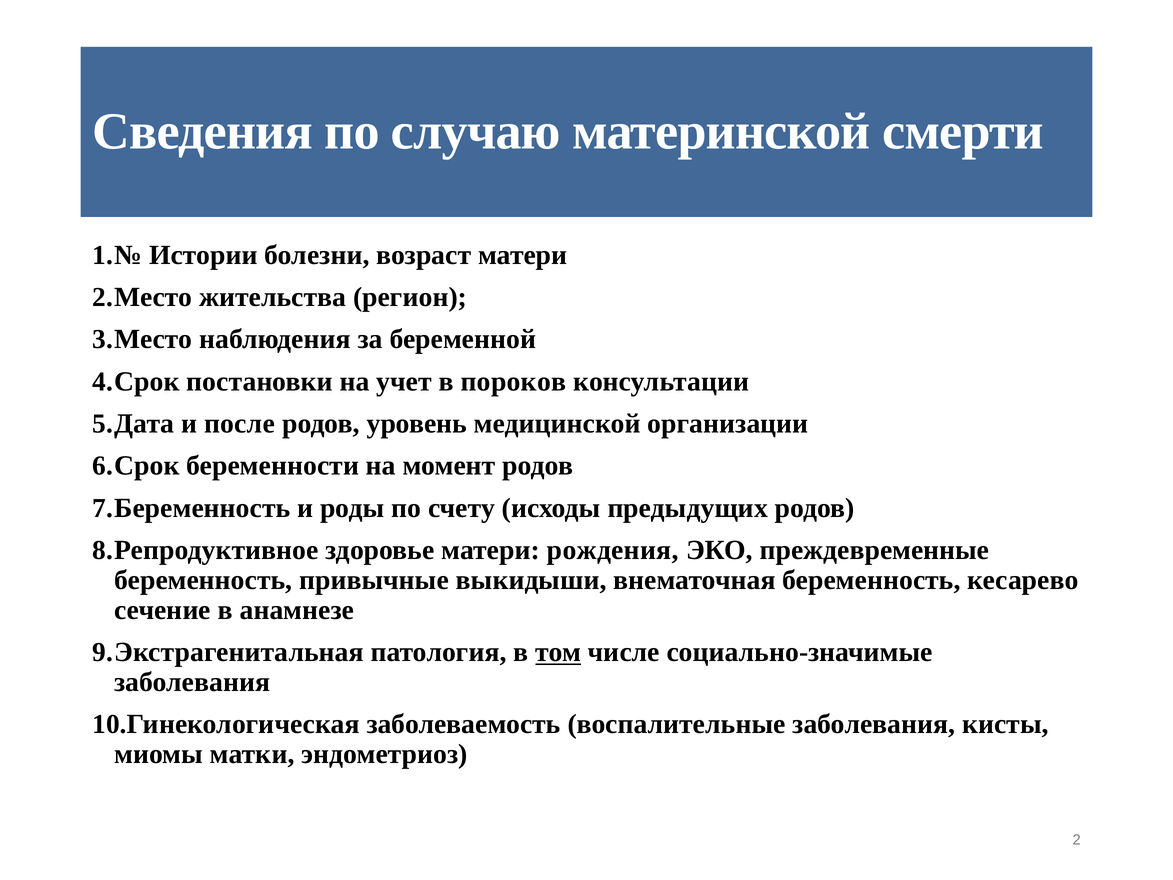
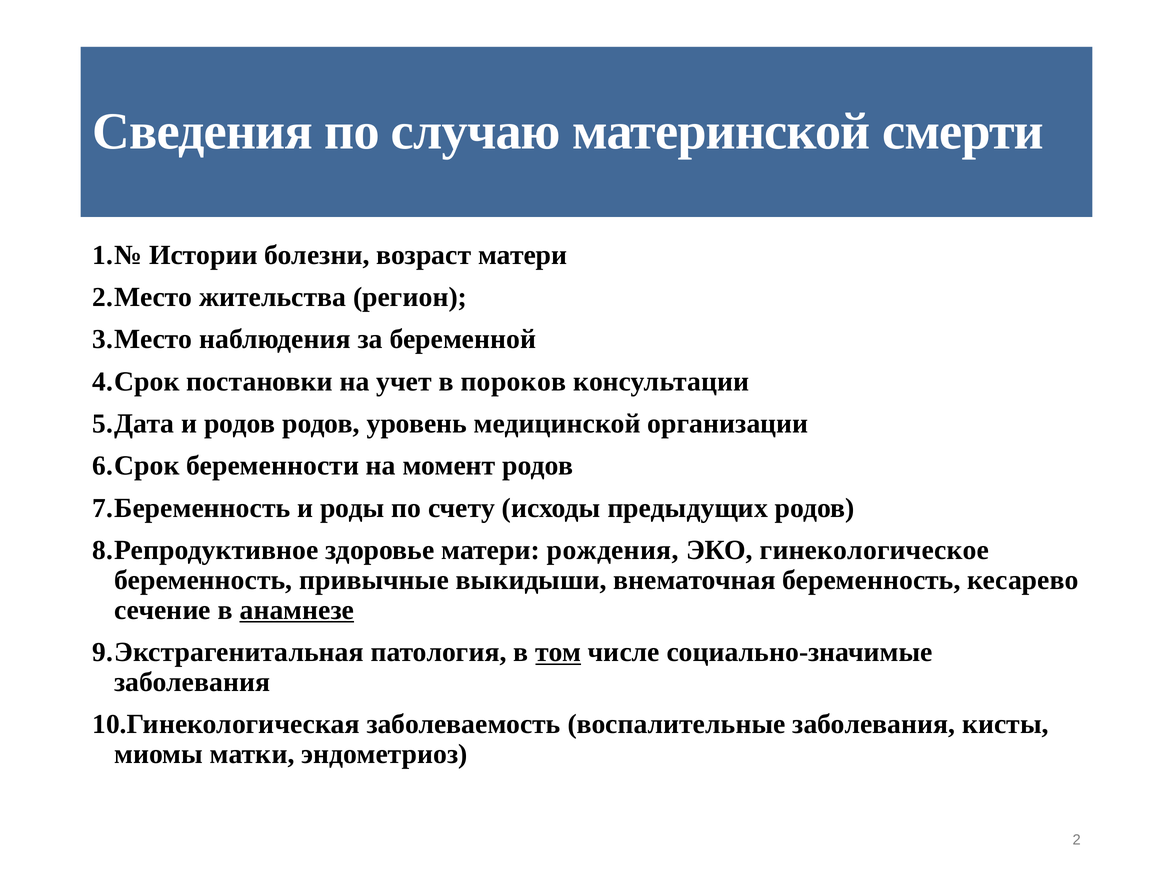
и после: после -> родов
преждевременные: преждевременные -> гинекологическое
анамнезе underline: none -> present
